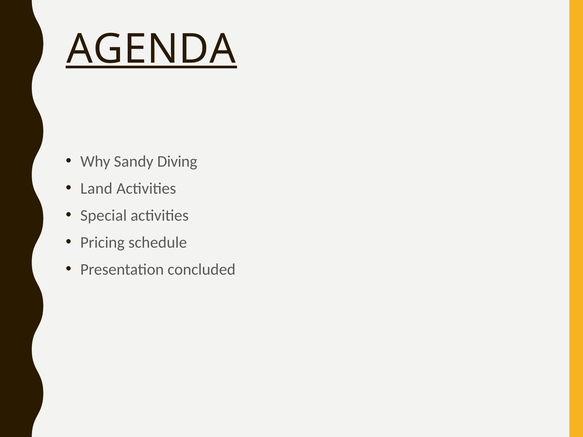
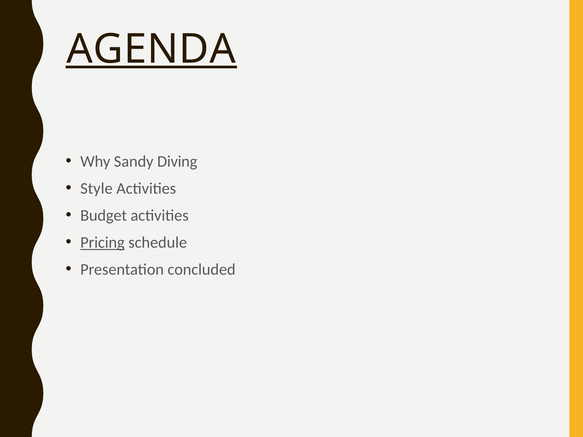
Land: Land -> Style
Special: Special -> Budget
Pricing underline: none -> present
